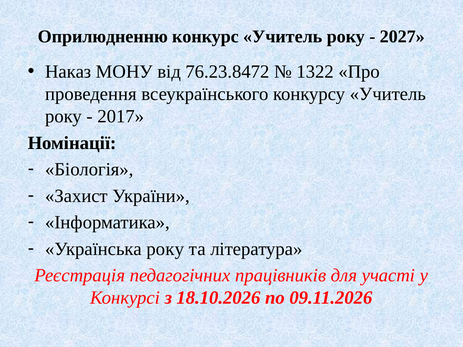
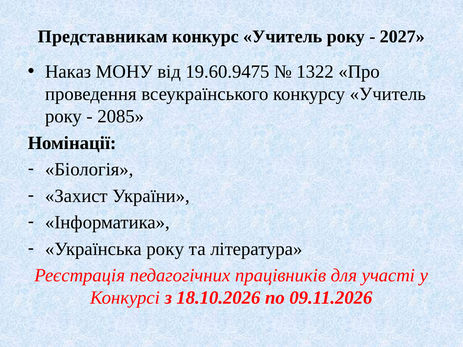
Оприлюдненню: Оприлюдненню -> Представникам
76.23.8472: 76.23.8472 -> 19.60.9475
2017: 2017 -> 2085
